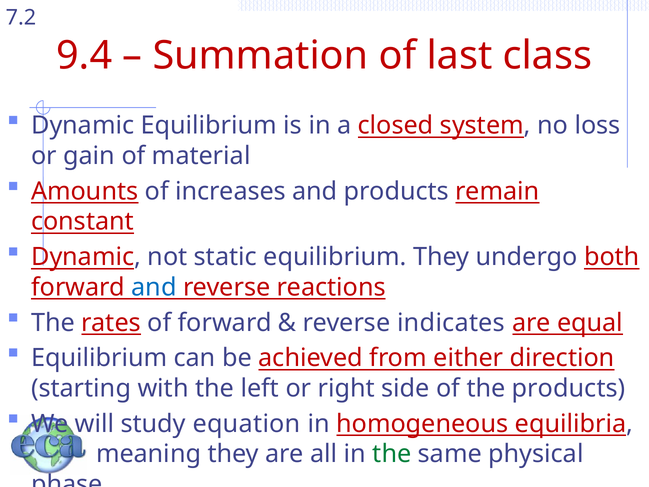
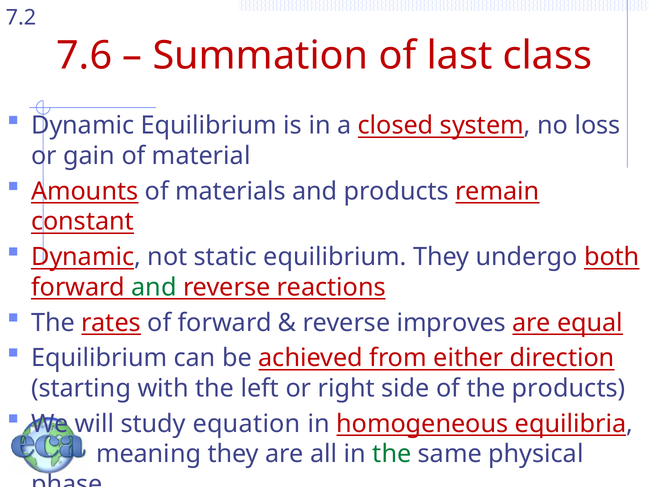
9.4: 9.4 -> 7.6
increases: increases -> materials
and at (154, 287) colour: blue -> green
indicates: indicates -> improves
